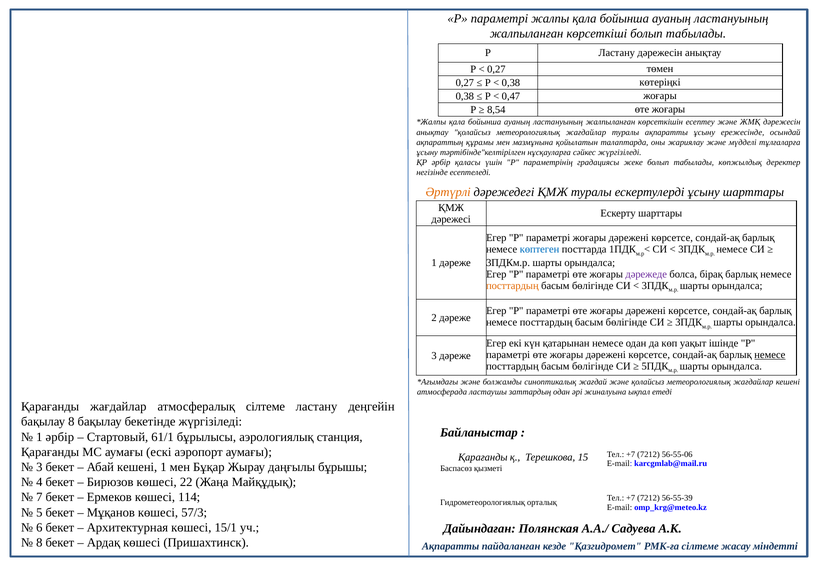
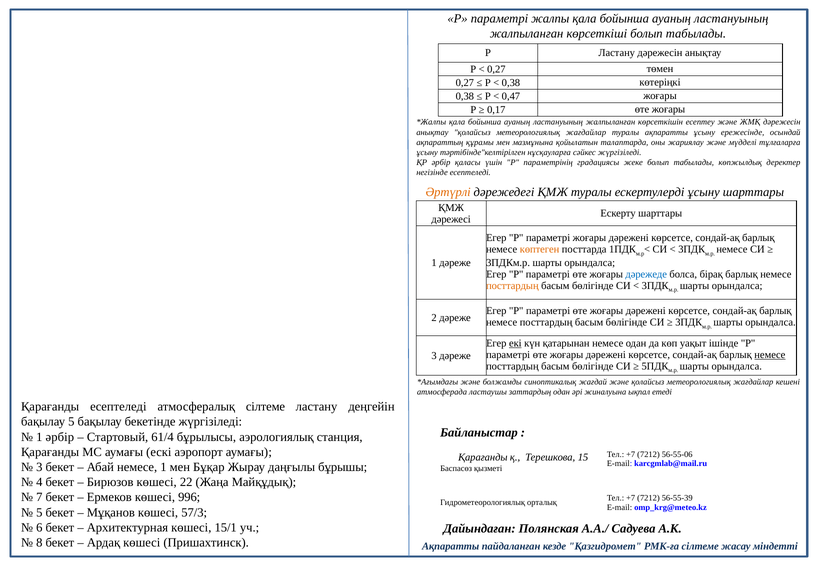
8,54: 8,54 -> 0,17
көптеген colour: blue -> orange
дәрежеде colour: purple -> blue
екі underline: none -> present
Қарағанды жағдайлар: жағдайлар -> есептеледі
бақылау 8: 8 -> 5
61/1: 61/1 -> 61/4
Абай кешені: кешені -> немесе
114: 114 -> 996
